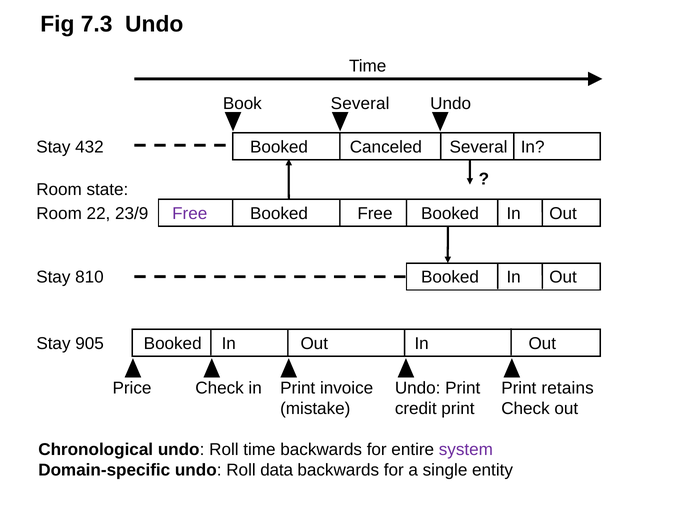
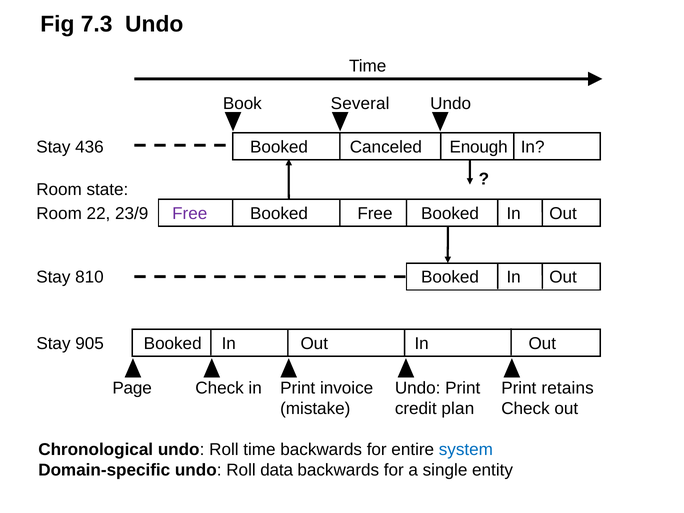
432: 432 -> 436
Canceled Several: Several -> Enough
Price: Price -> Page
credit print: print -> plan
system colour: purple -> blue
